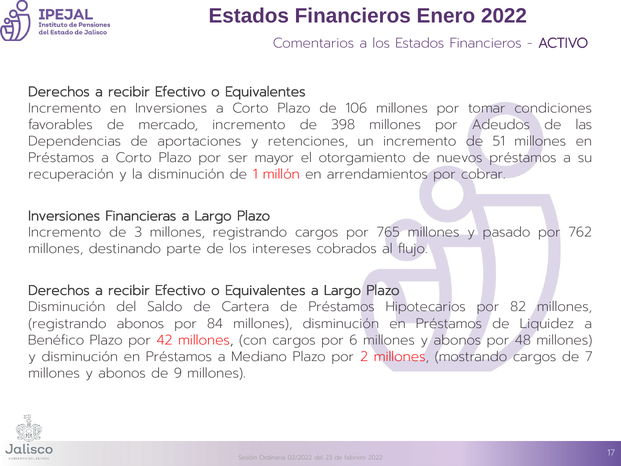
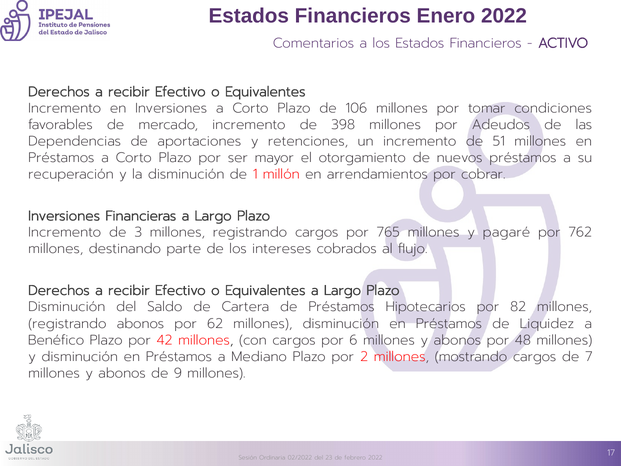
pasado: pasado -> pagaré
84: 84 -> 62
